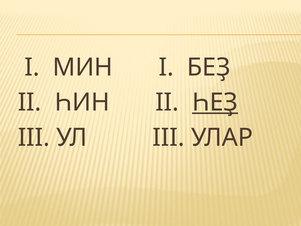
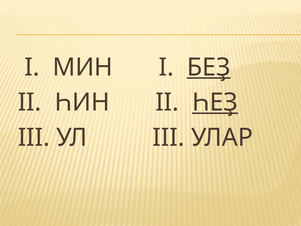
БЕҘ underline: none -> present
